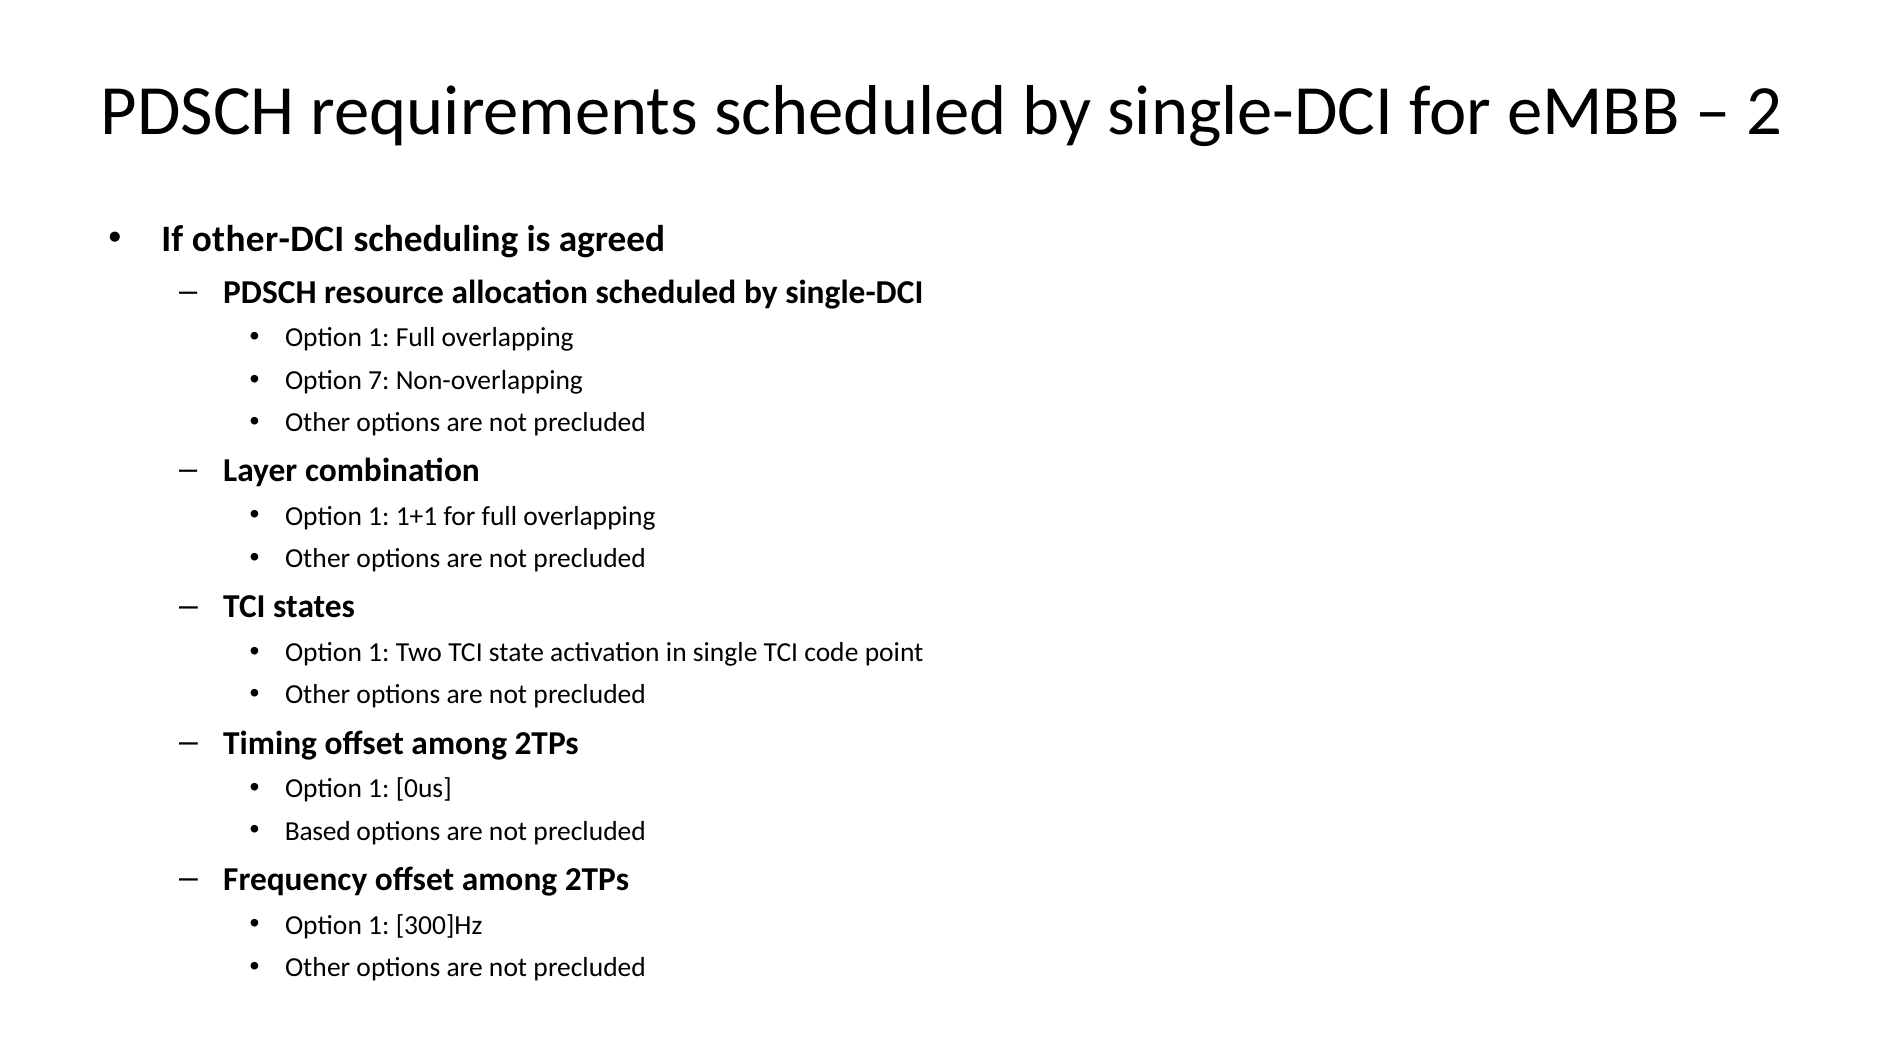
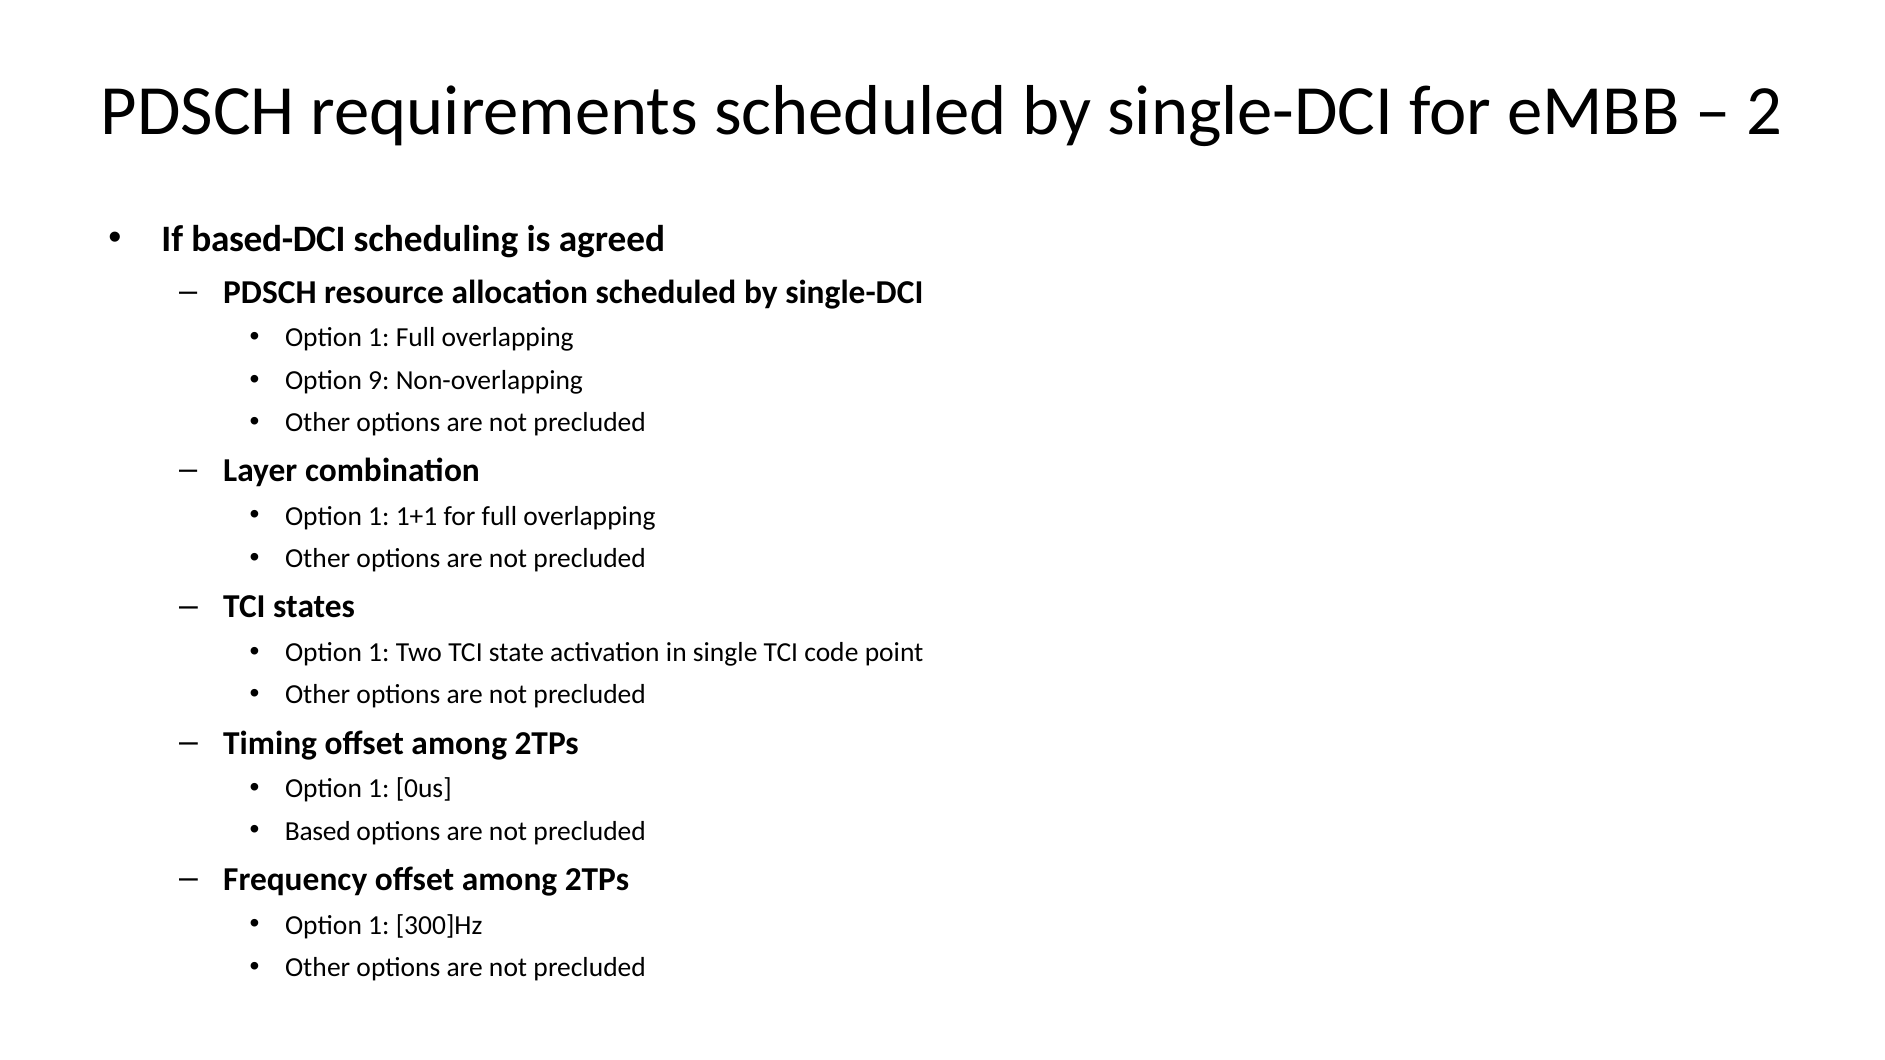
other-DCI: other-DCI -> based-DCI
7: 7 -> 9
